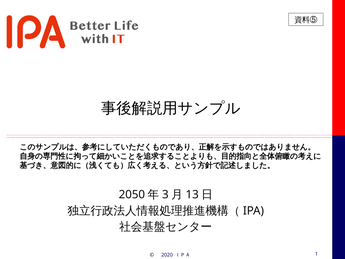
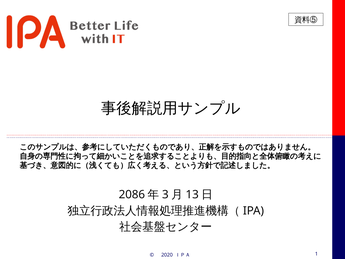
2050: 2050 -> 2086
